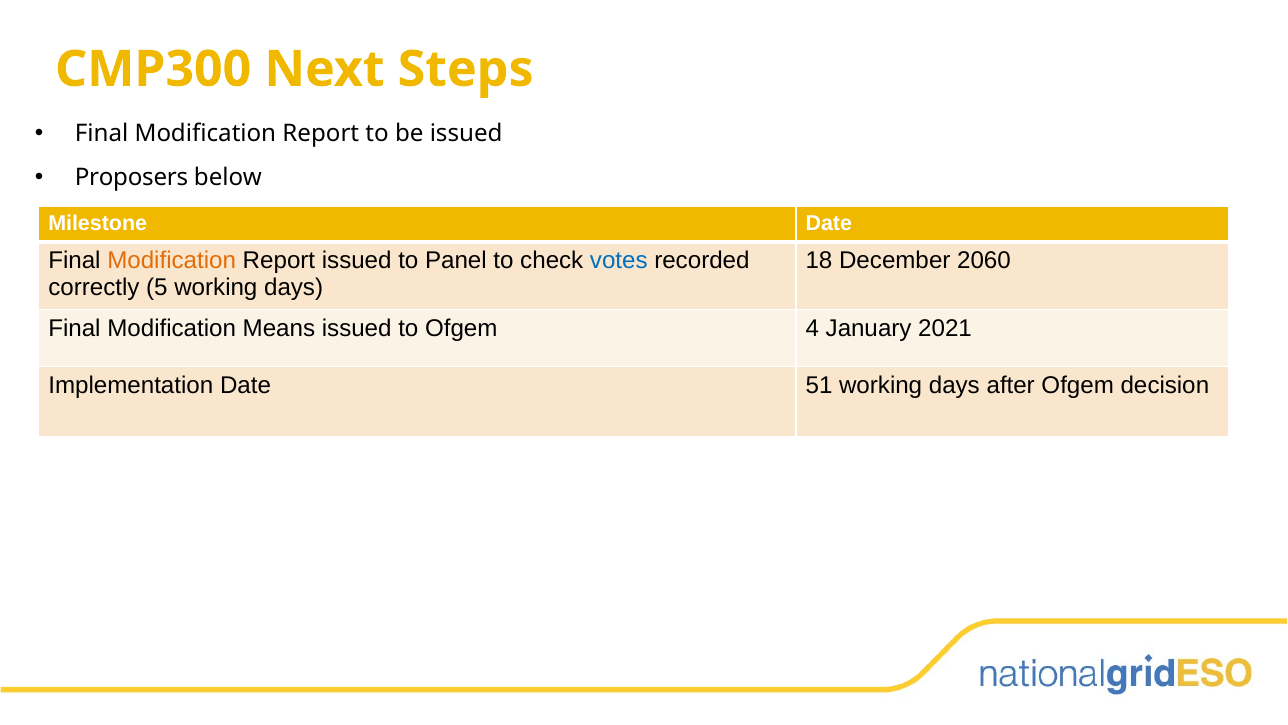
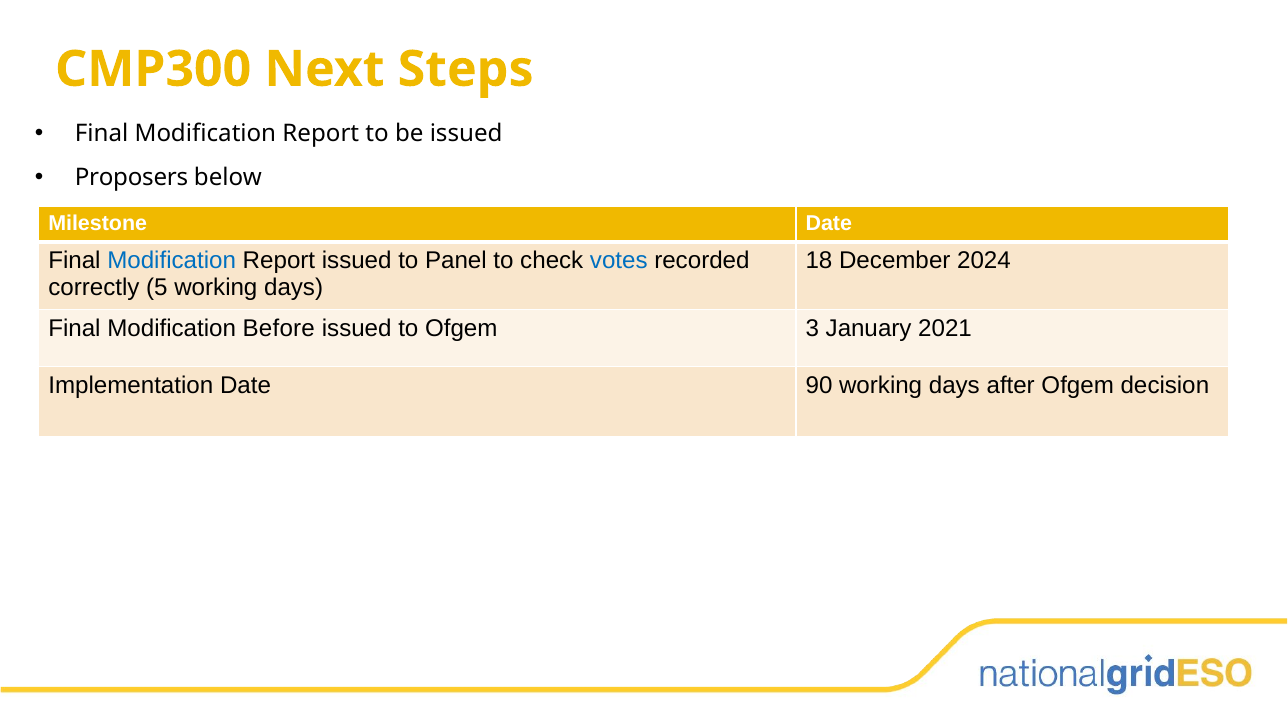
Modification at (172, 261) colour: orange -> blue
2060: 2060 -> 2024
Means: Means -> Before
4: 4 -> 3
51: 51 -> 90
